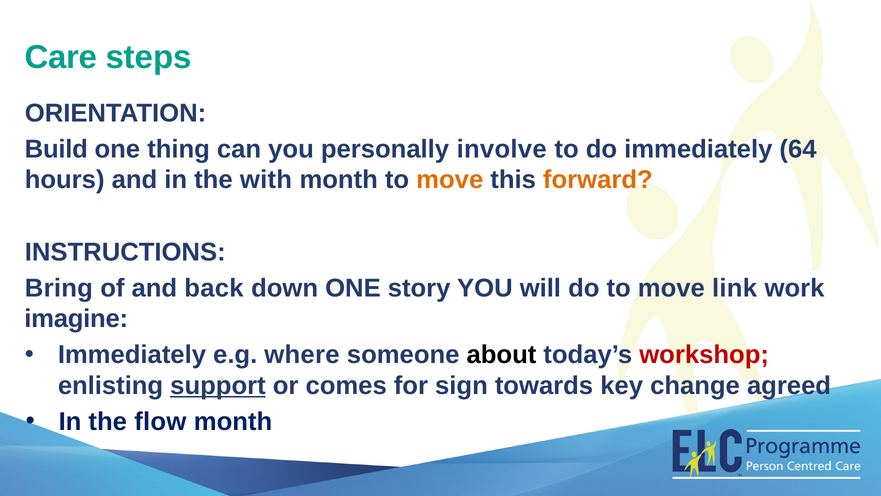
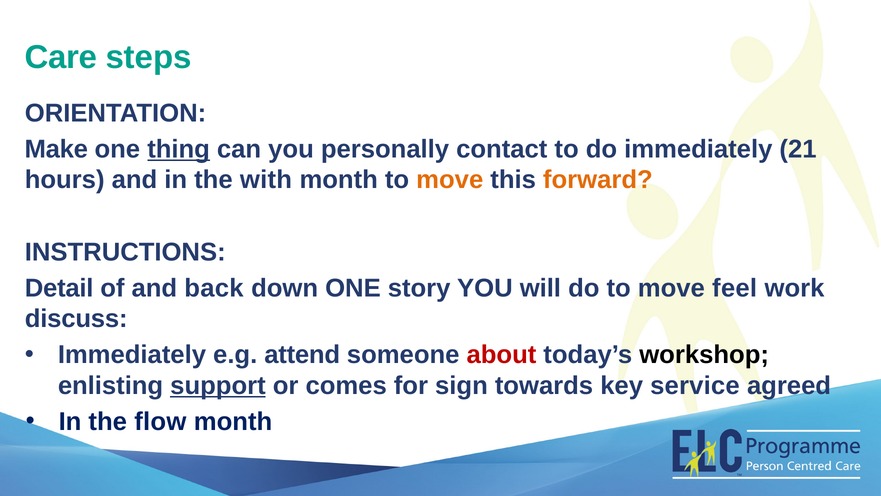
Build: Build -> Make
thing underline: none -> present
involve: involve -> contact
64: 64 -> 21
Bring: Bring -> Detail
link: link -> feel
imagine: imagine -> discuss
where: where -> attend
about colour: black -> red
workshop colour: red -> black
change: change -> service
